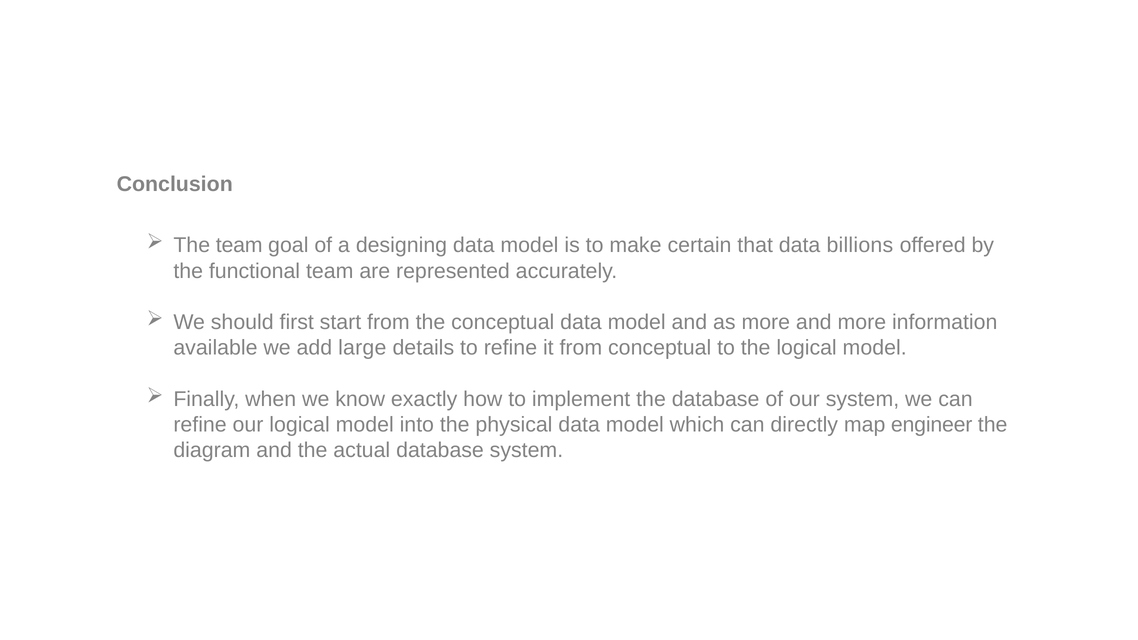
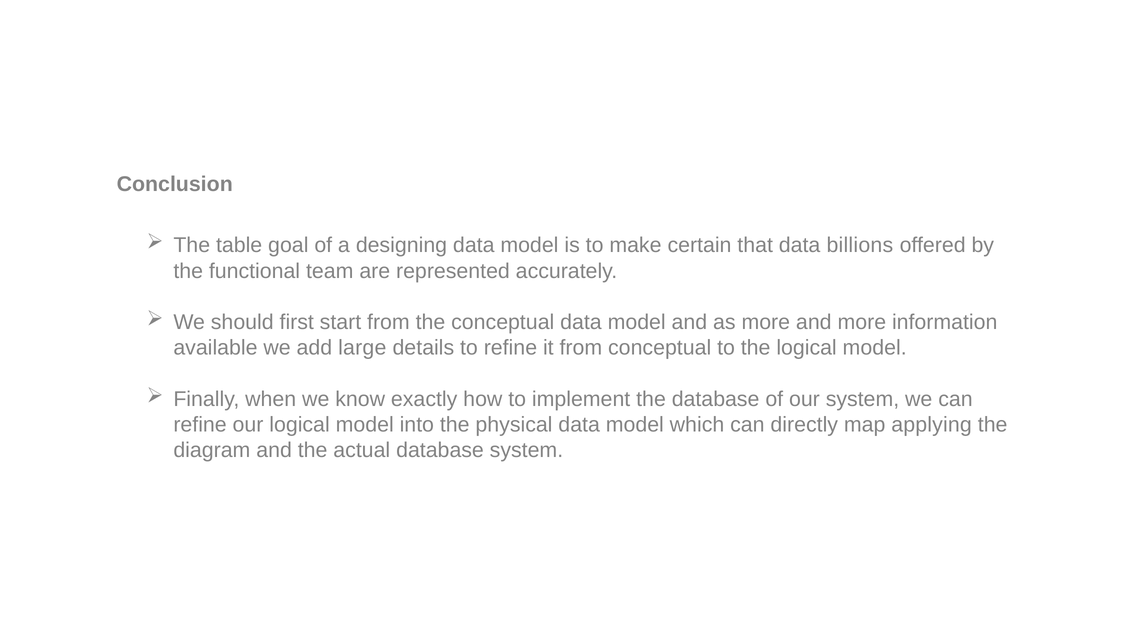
The team: team -> table
engineer: engineer -> applying
